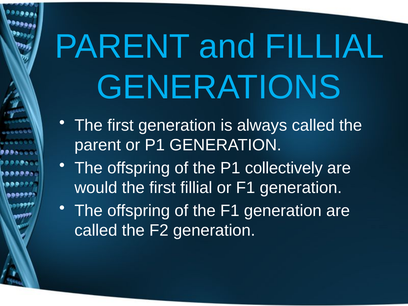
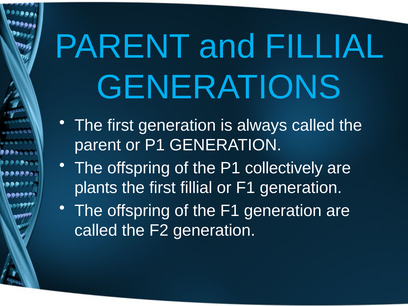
would: would -> plants
